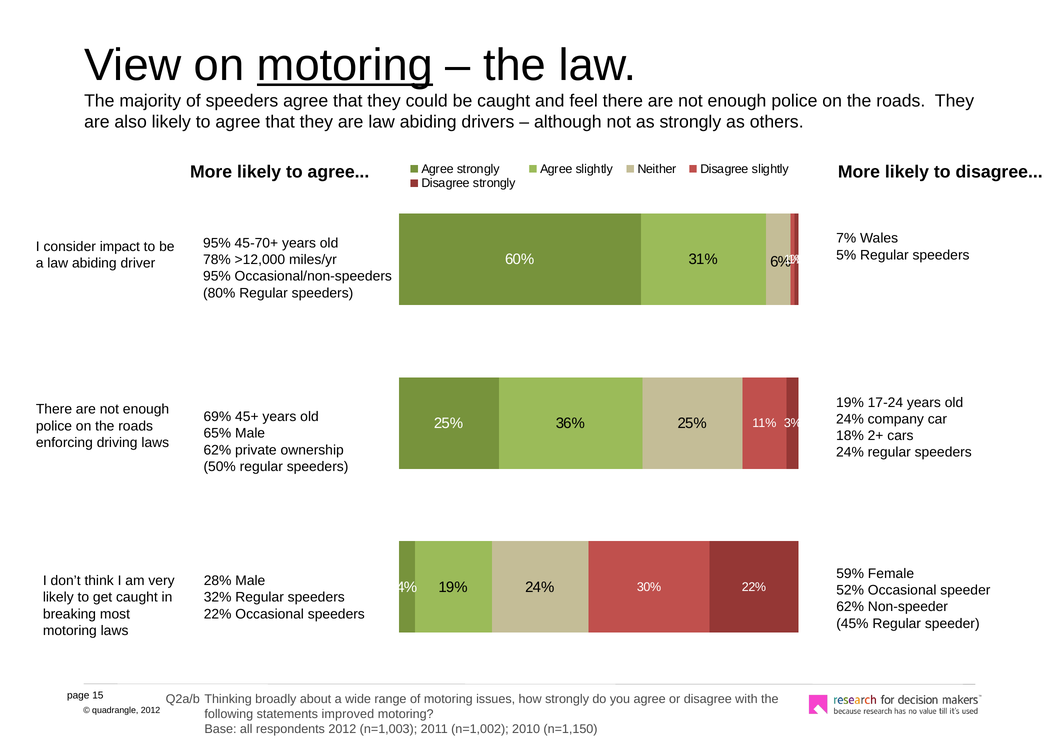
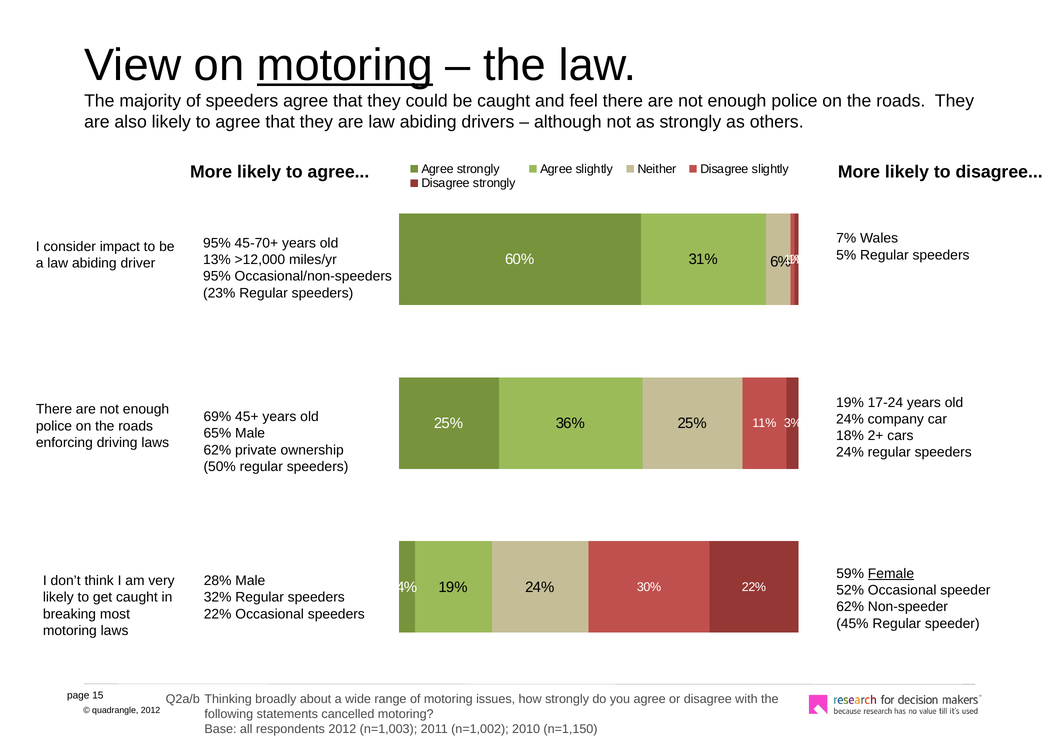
78%: 78% -> 13%
80%: 80% -> 23%
Female underline: none -> present
improved: improved -> cancelled
